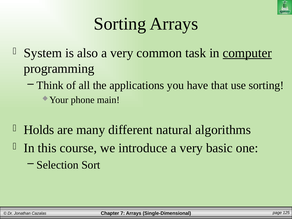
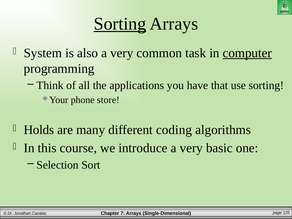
Sorting at (120, 24) underline: none -> present
main: main -> store
natural: natural -> coding
